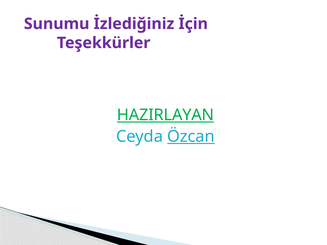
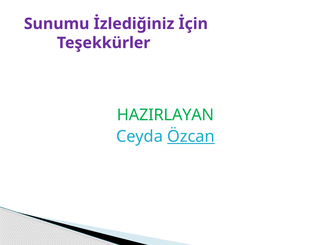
HAZIRLAYAN underline: present -> none
